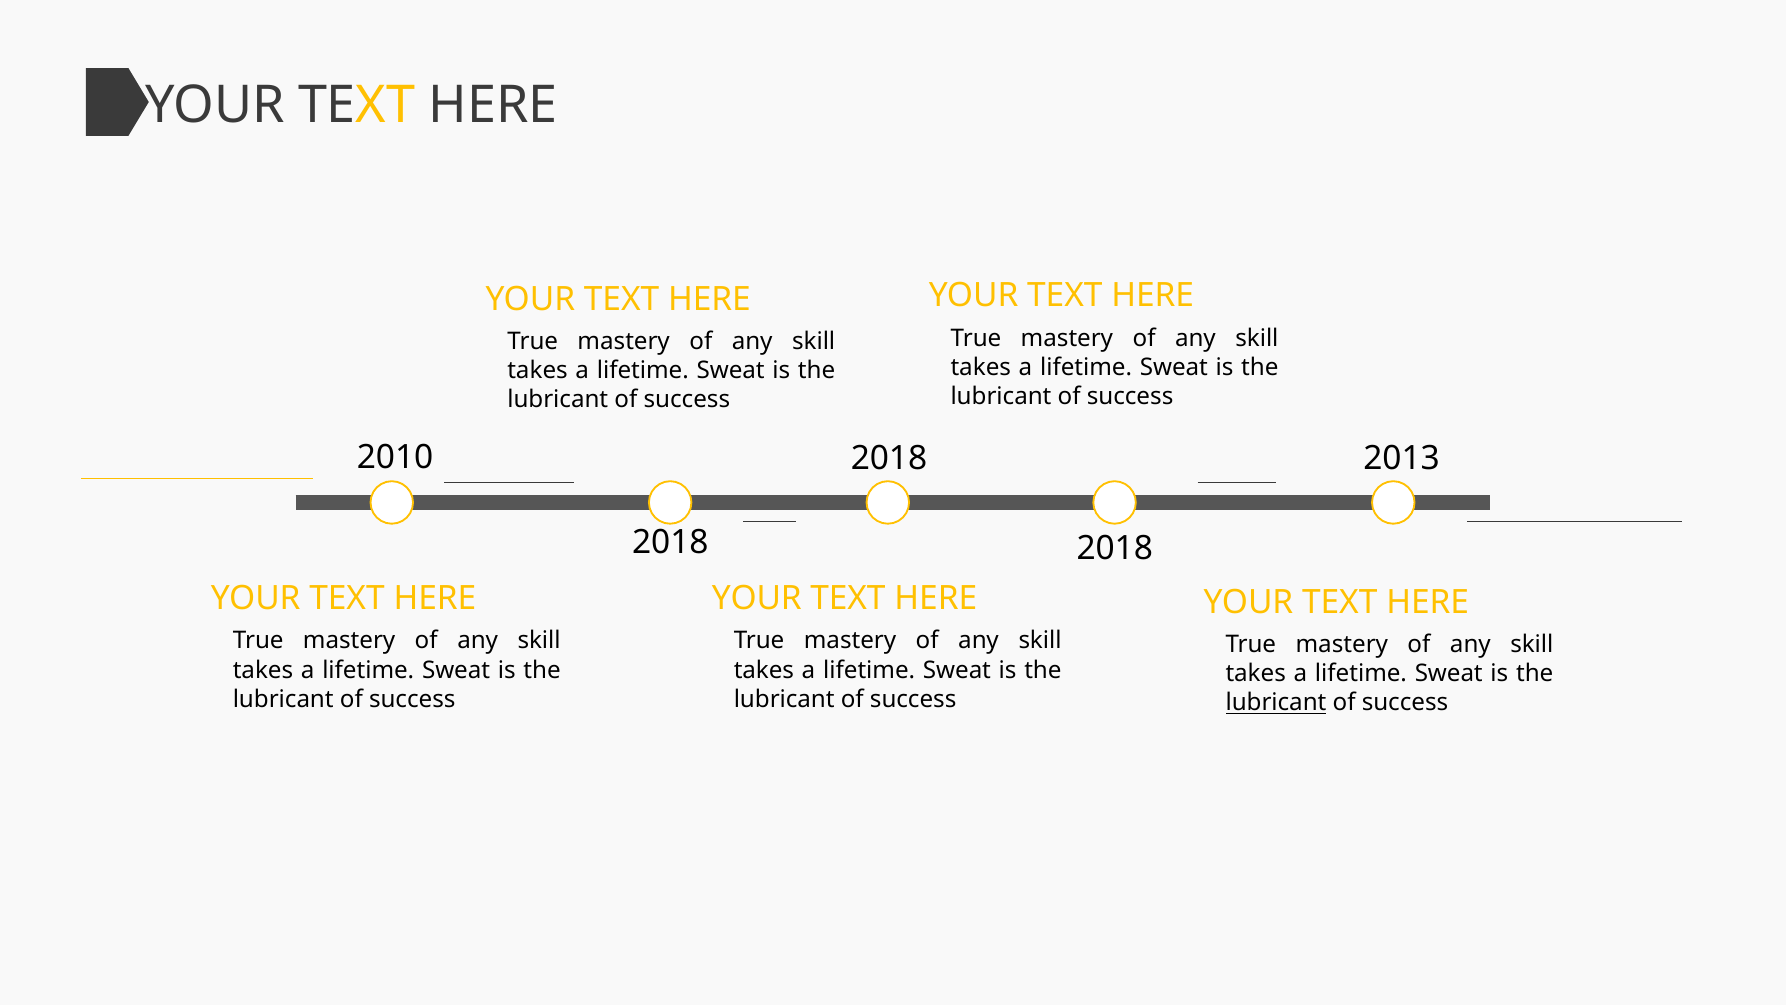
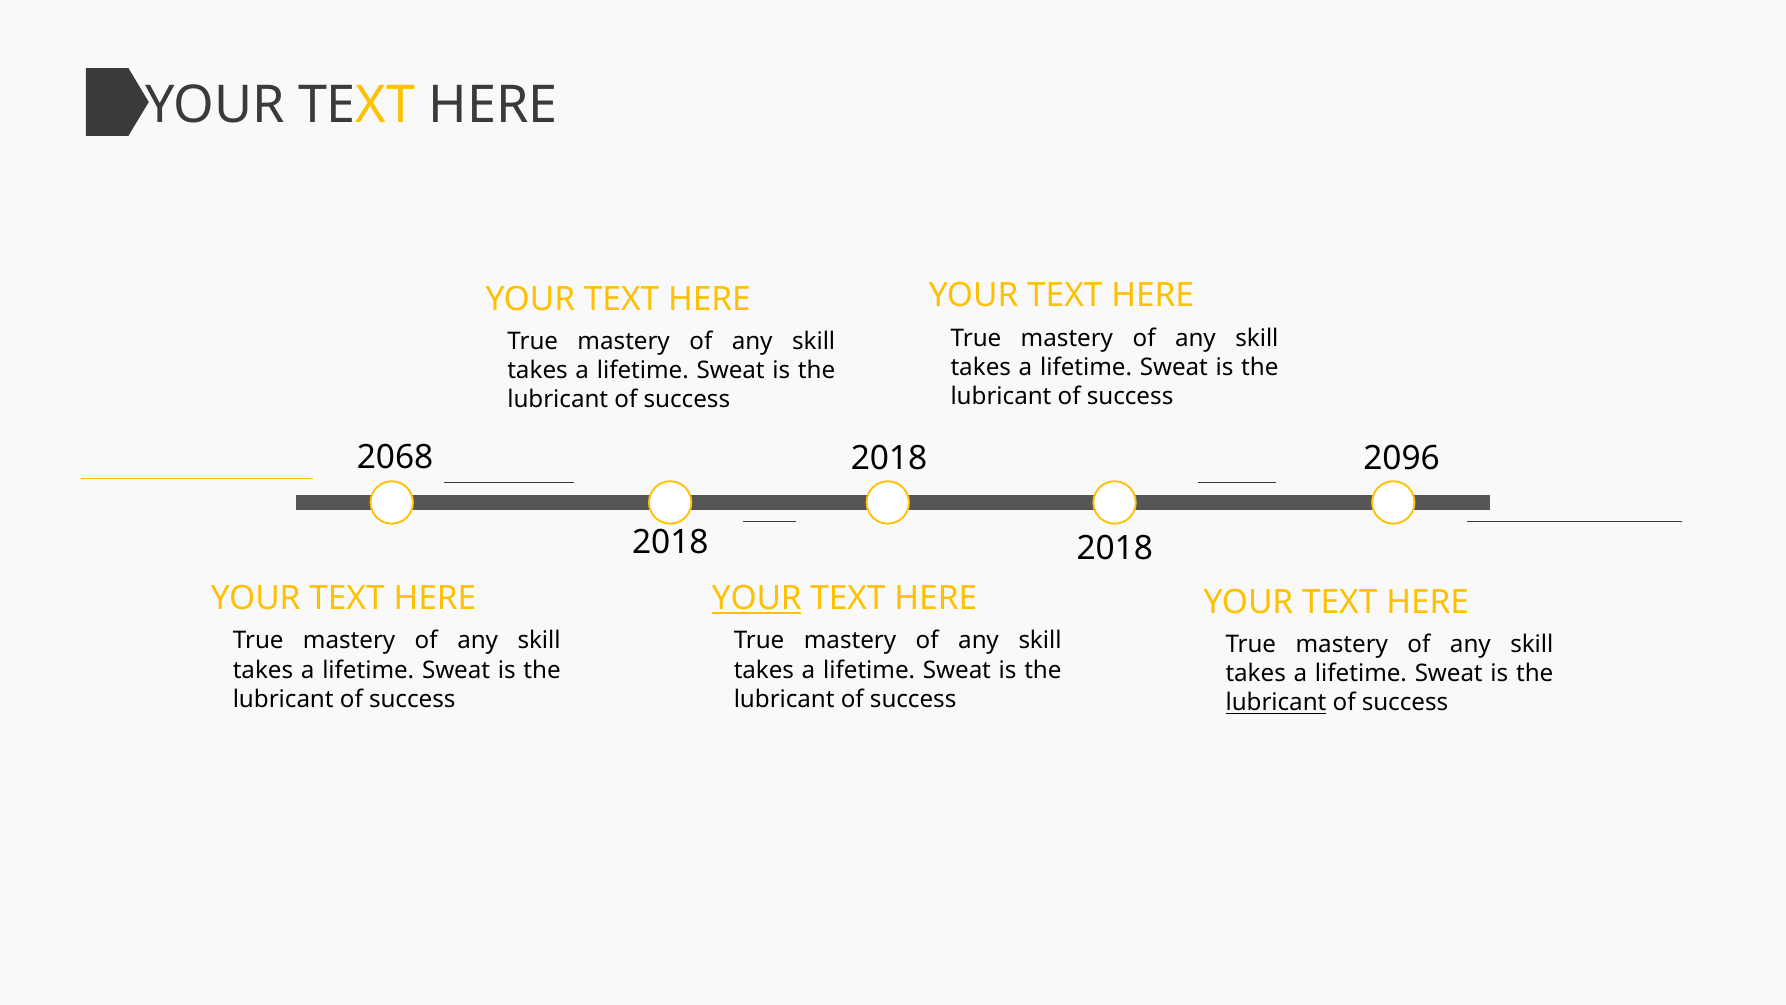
2010: 2010 -> 2068
2013: 2013 -> 2096
YOUR at (757, 598) underline: none -> present
